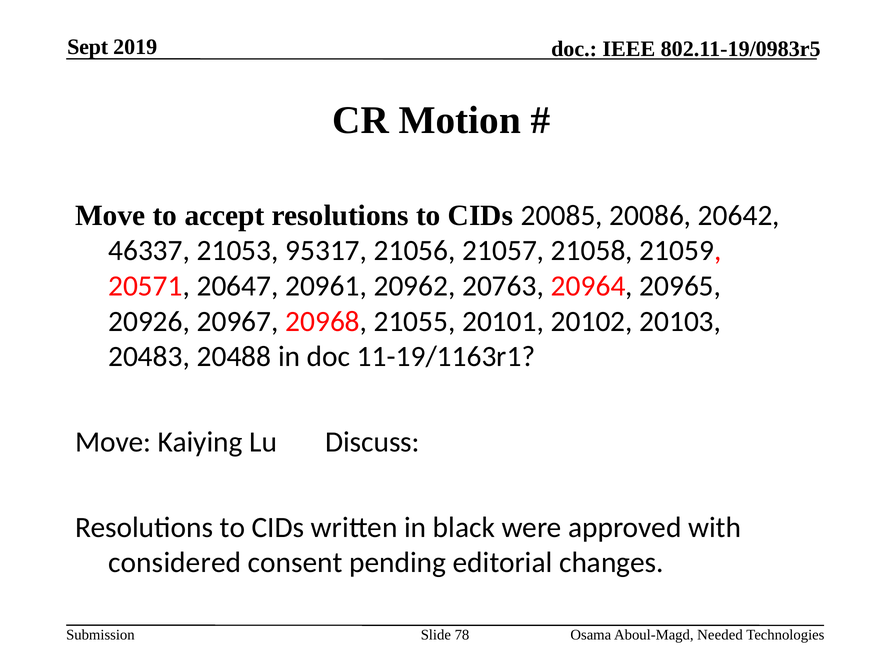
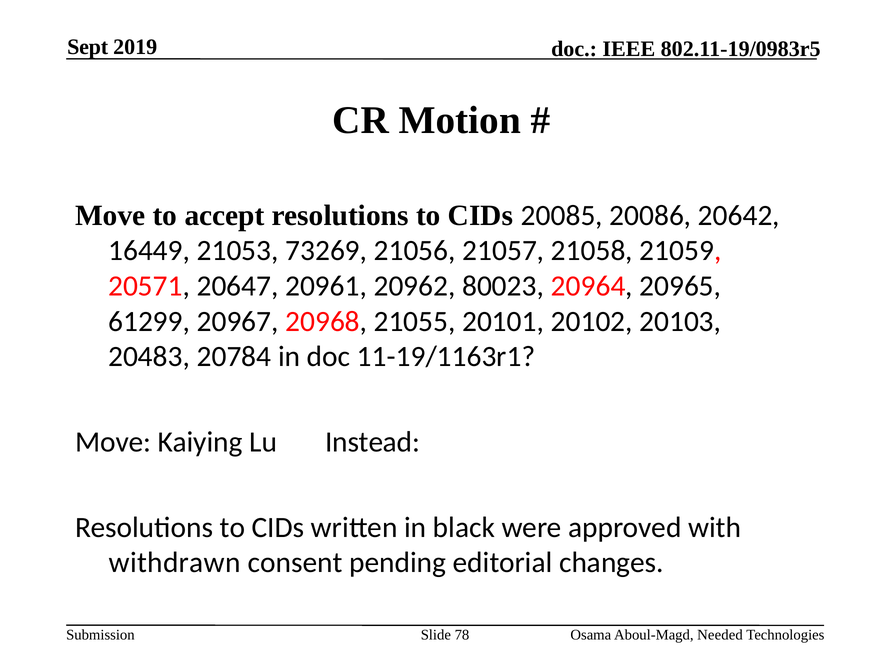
46337: 46337 -> 16449
95317: 95317 -> 73269
20763: 20763 -> 80023
20926: 20926 -> 61299
20488: 20488 -> 20784
Discuss: Discuss -> Instead
considered: considered -> withdrawn
